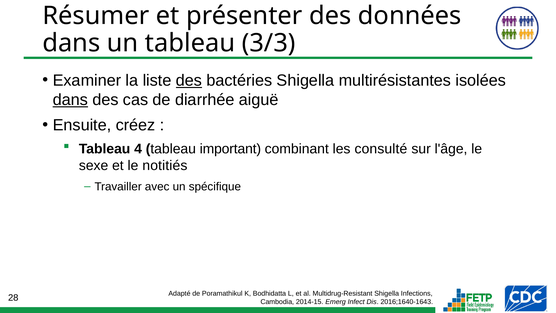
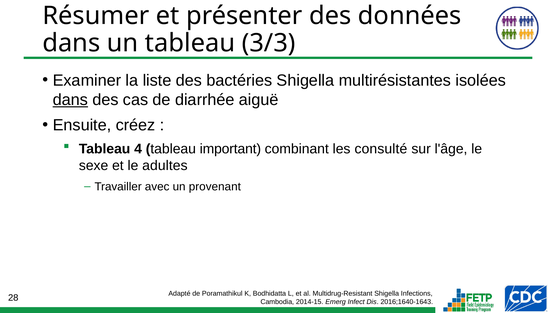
des at (189, 80) underline: present -> none
notitiés: notitiés -> adultes
spécifique: spécifique -> provenant
